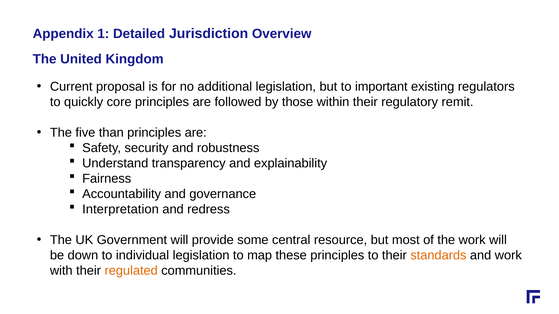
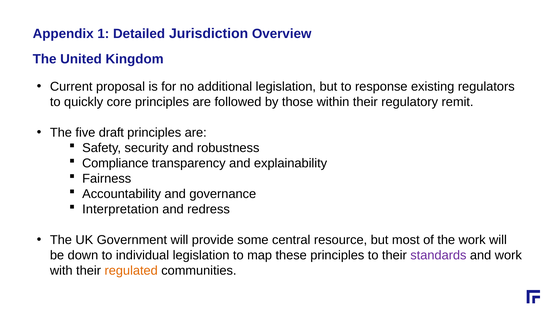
important: important -> response
than: than -> draft
Understand: Understand -> Compliance
standards colour: orange -> purple
